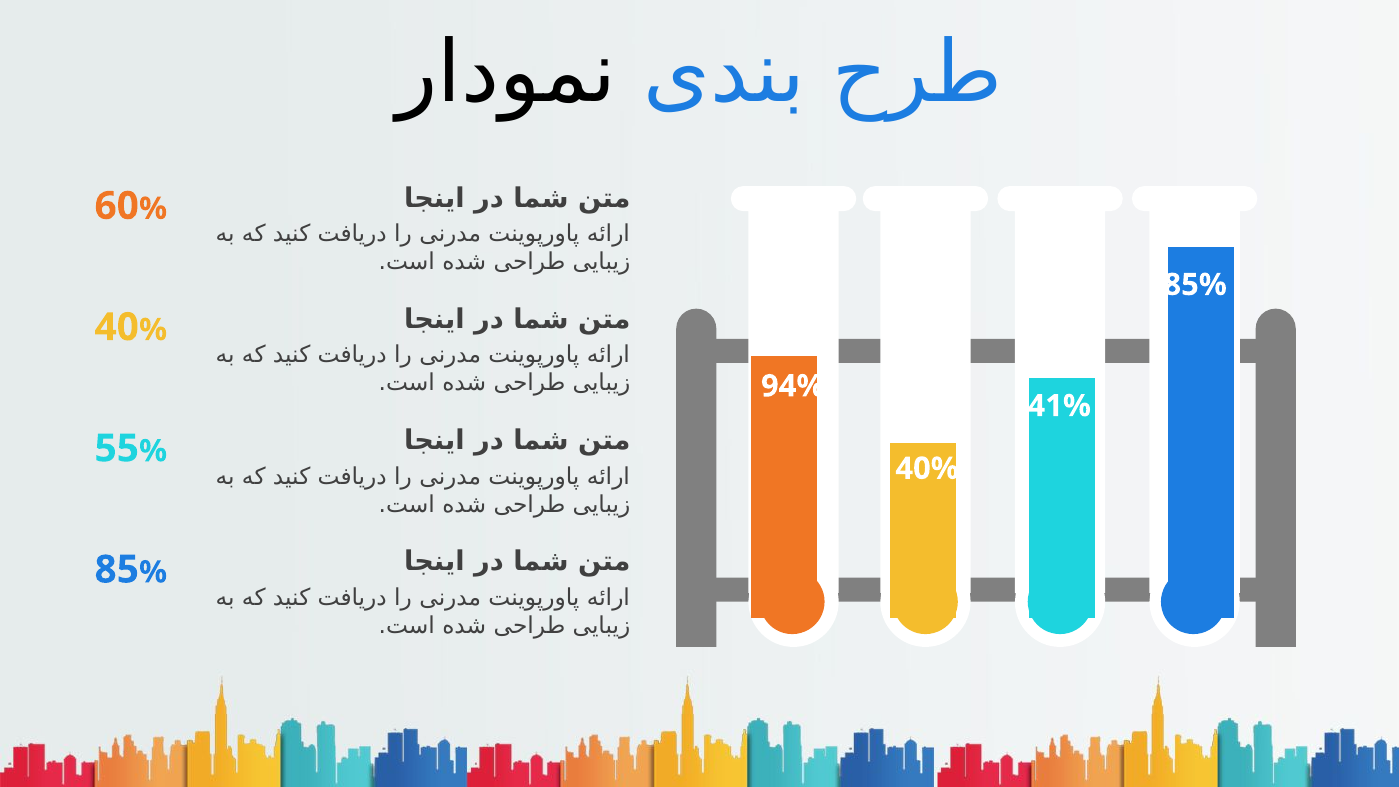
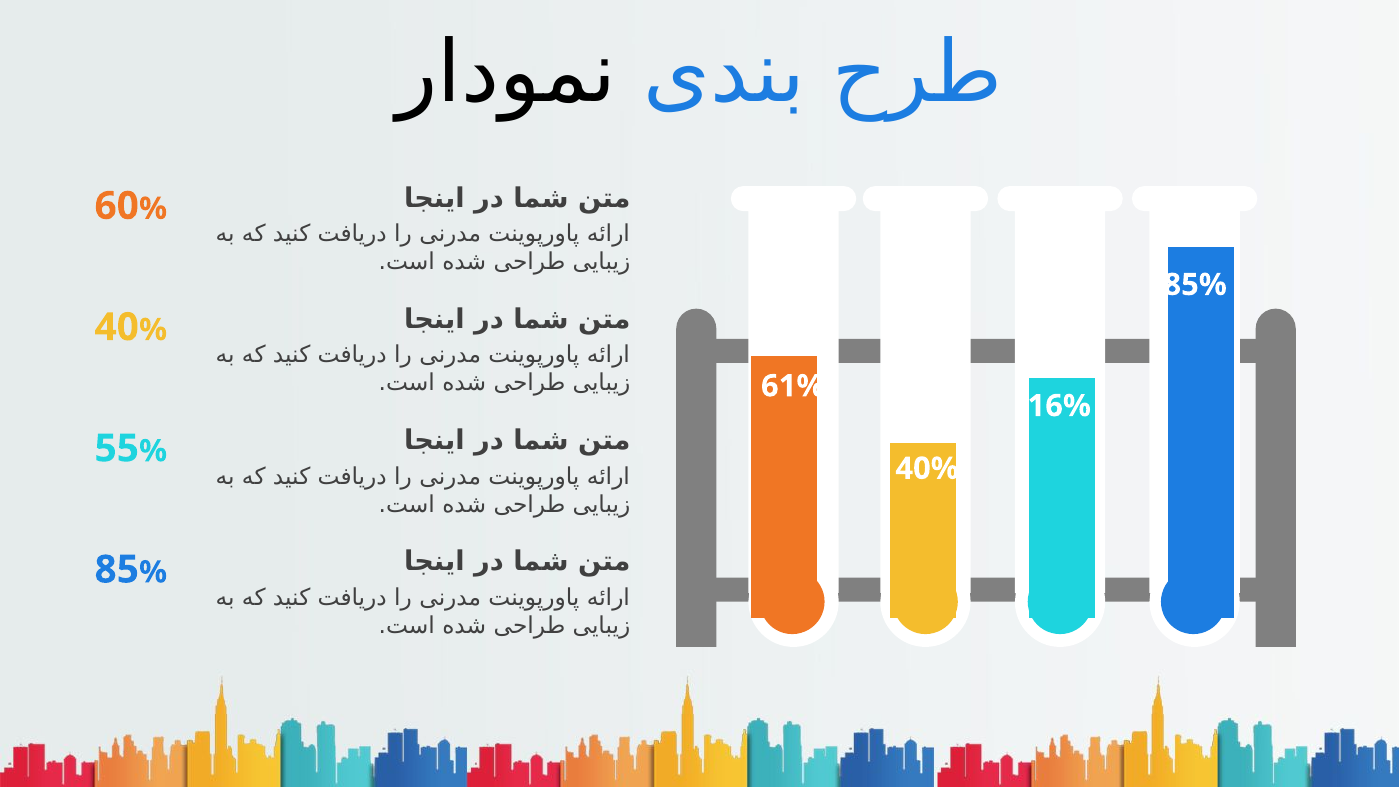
94%: 94% -> 61%
41%: 41% -> 16%
